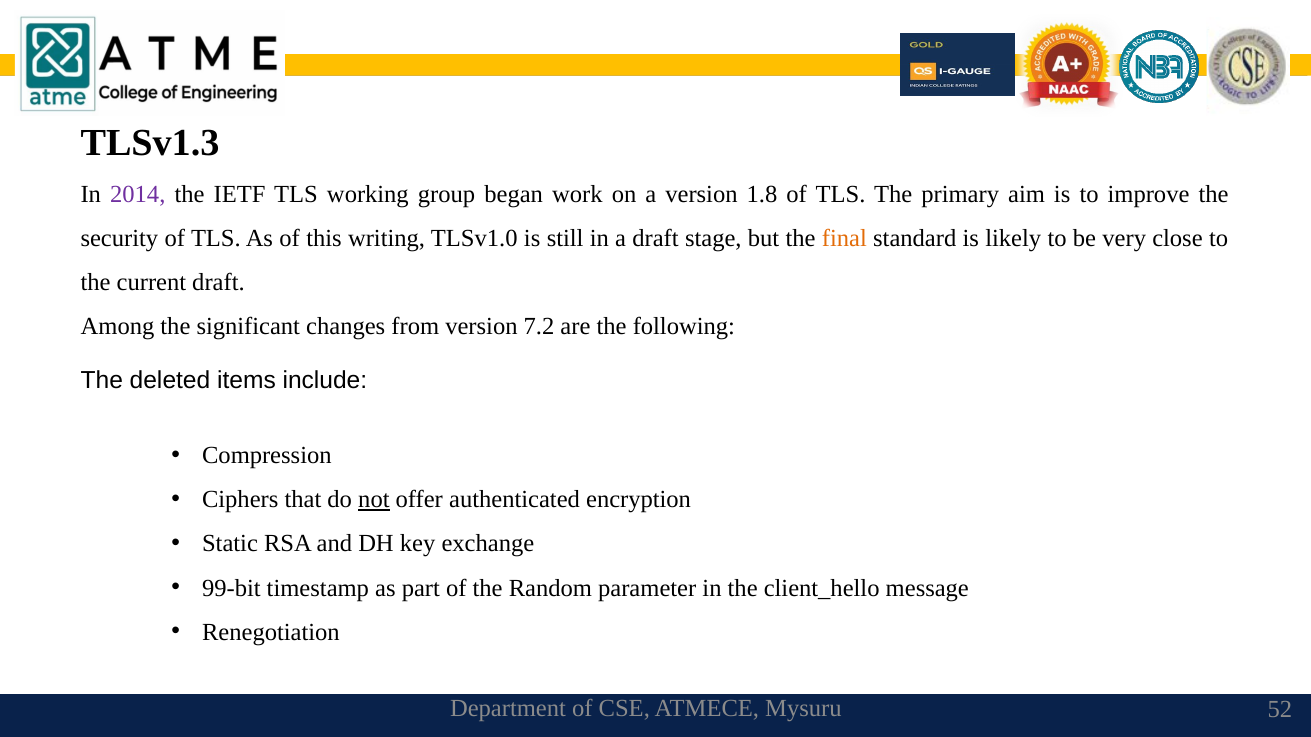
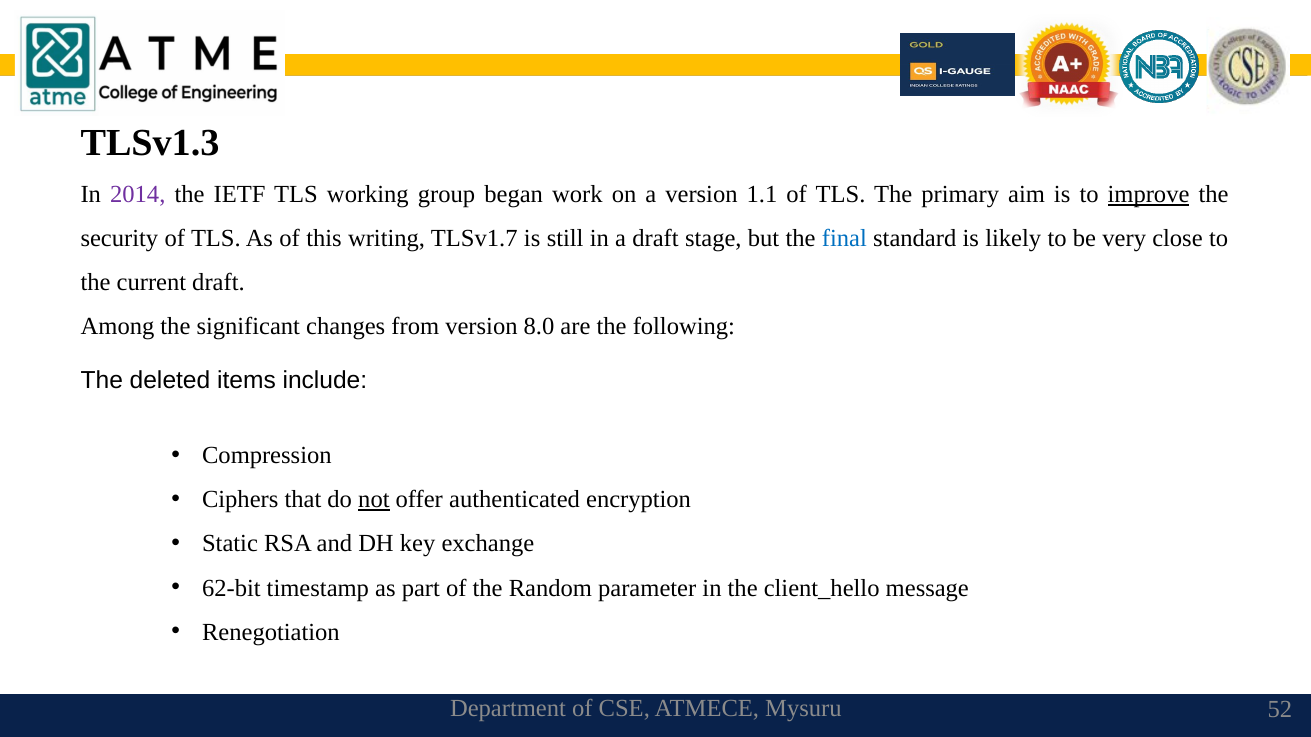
1.8: 1.8 -> 1.1
improve underline: none -> present
TLSv1.0: TLSv1.0 -> TLSv1.7
final colour: orange -> blue
7.2: 7.2 -> 8.0
99-bit: 99-bit -> 62-bit
